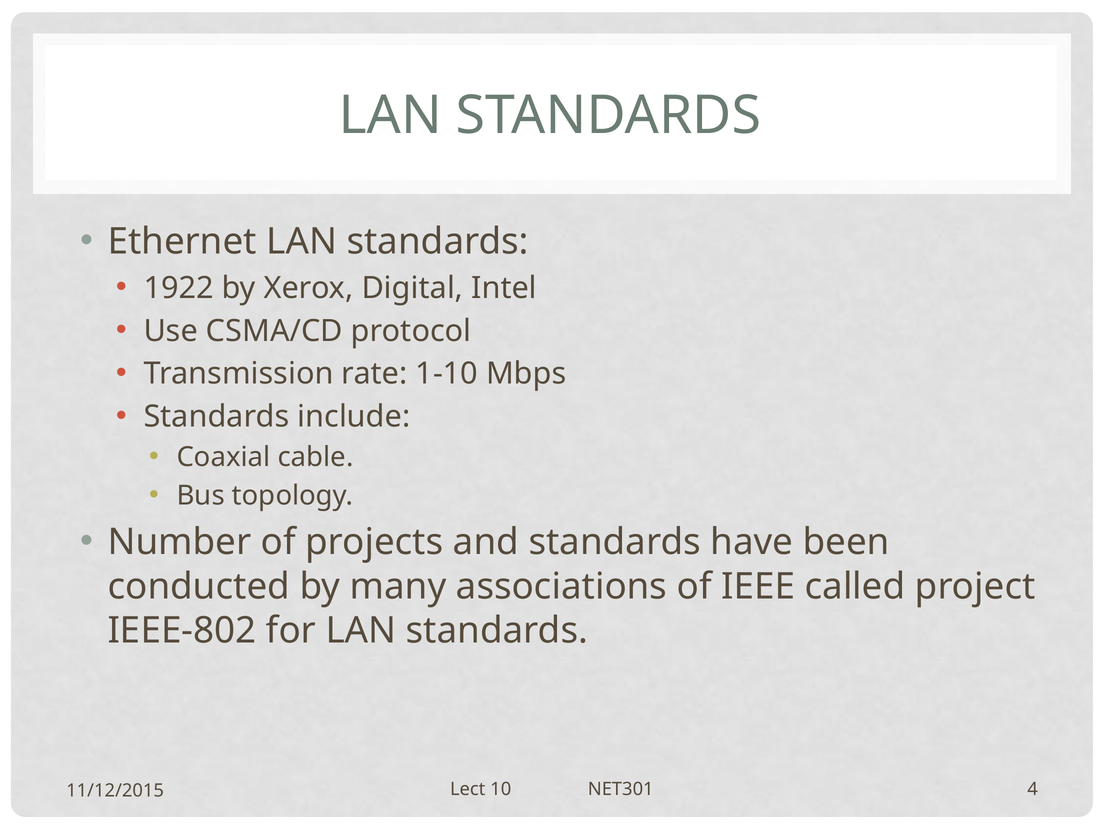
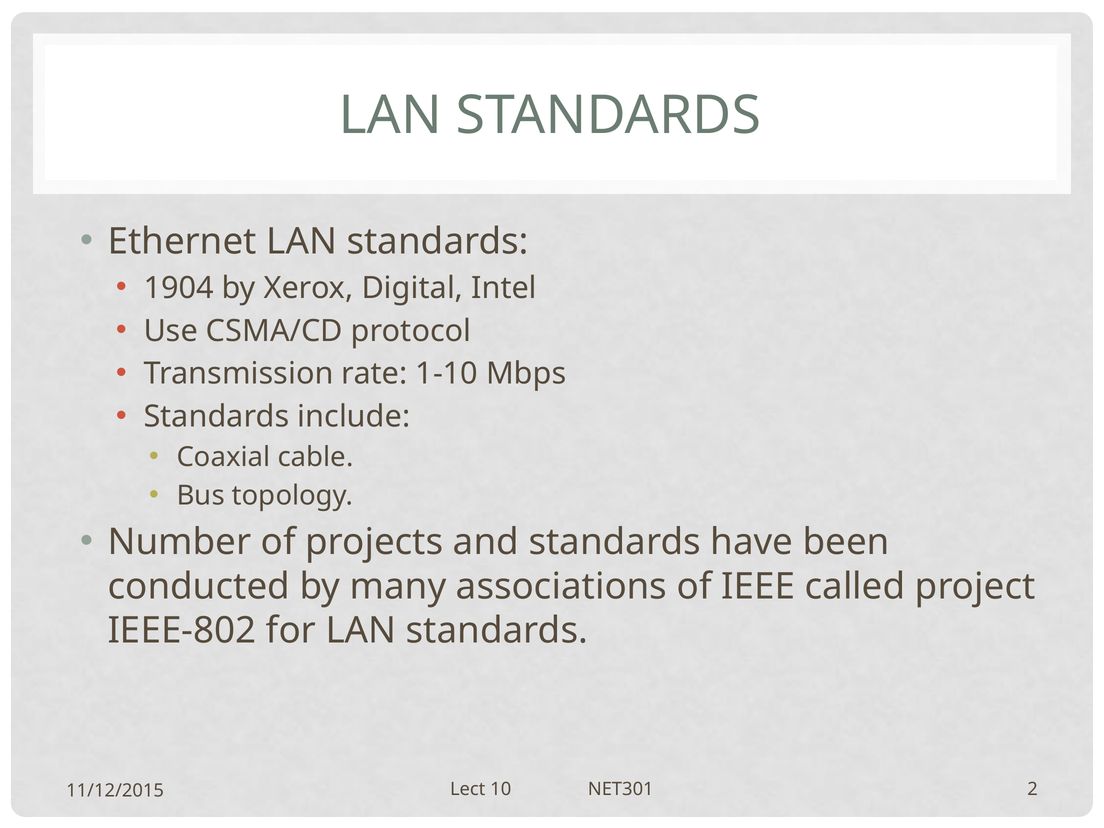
1922: 1922 -> 1904
4: 4 -> 2
